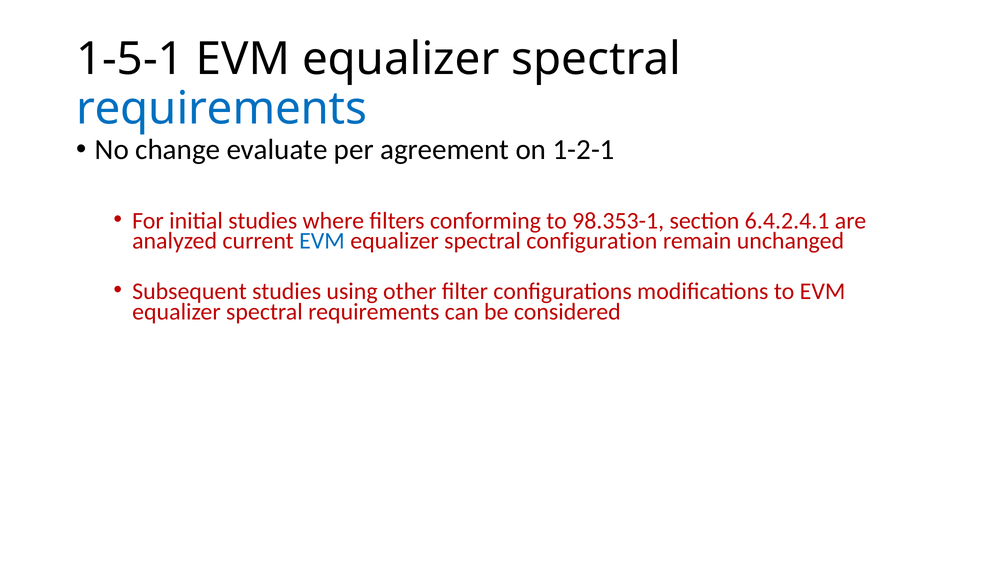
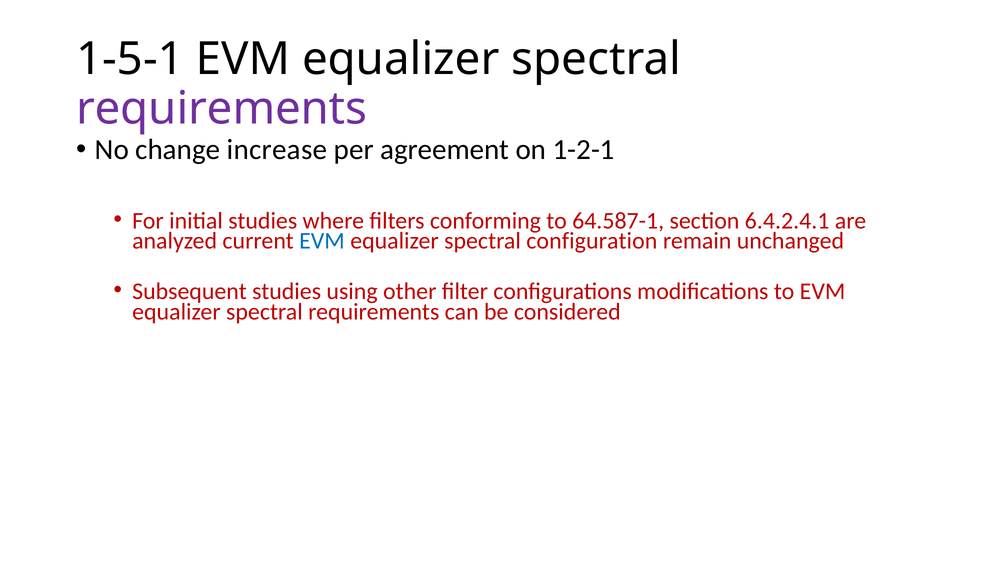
requirements at (222, 109) colour: blue -> purple
evaluate: evaluate -> increase
98.353-1: 98.353-1 -> 64.587-1
